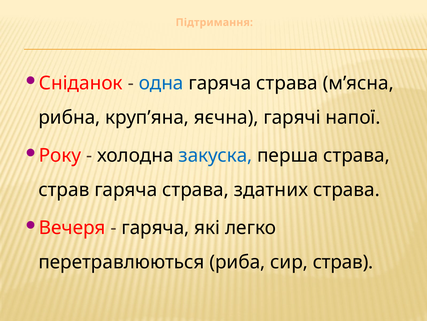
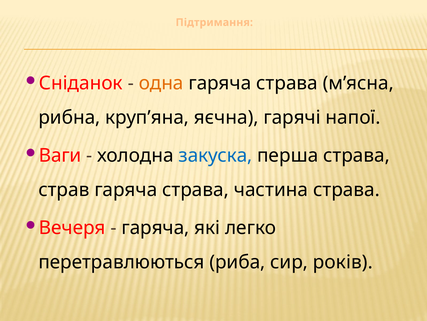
одна colour: blue -> orange
Року: Року -> Ваги
здатних: здатних -> частина
сир страв: страв -> років
